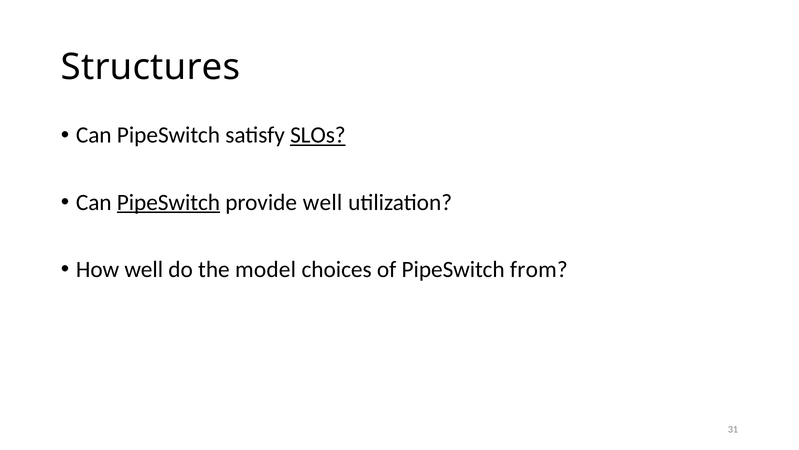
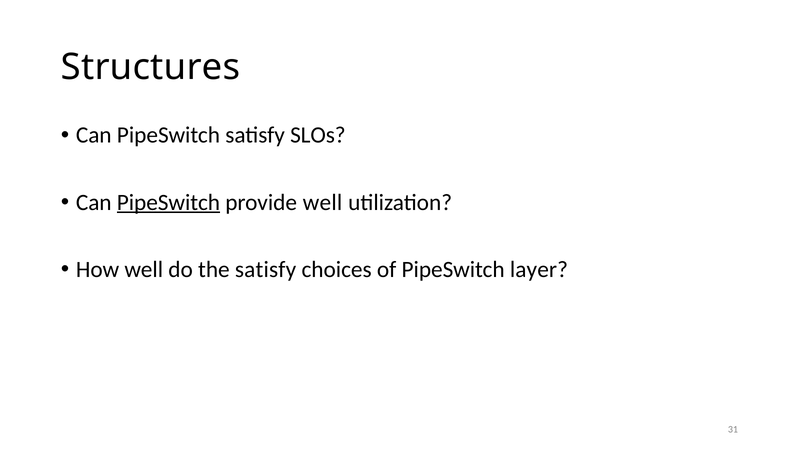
SLOs underline: present -> none
the model: model -> satisfy
from: from -> layer
